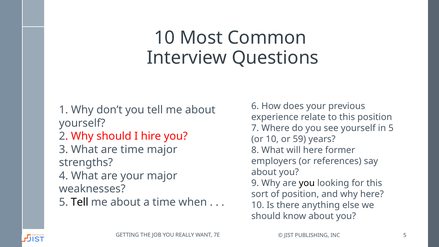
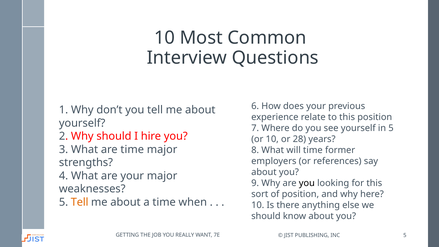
59: 59 -> 28
will here: here -> time
Tell at (80, 202) colour: black -> orange
